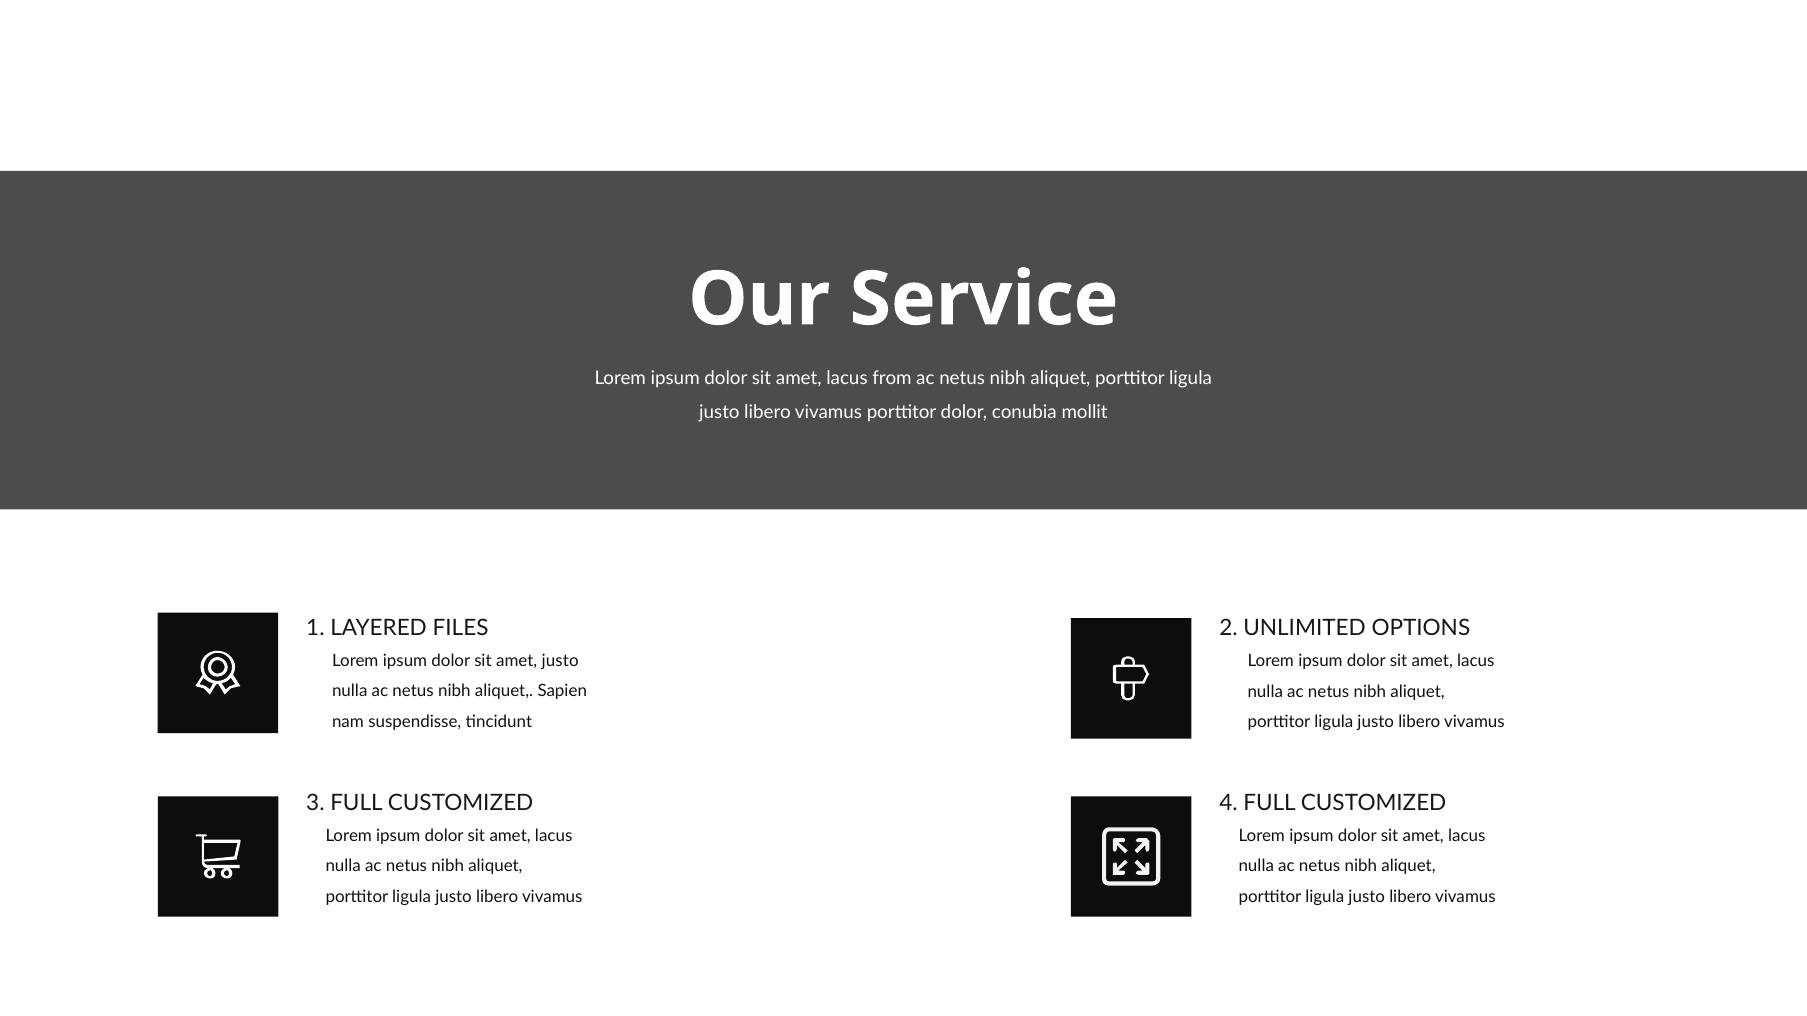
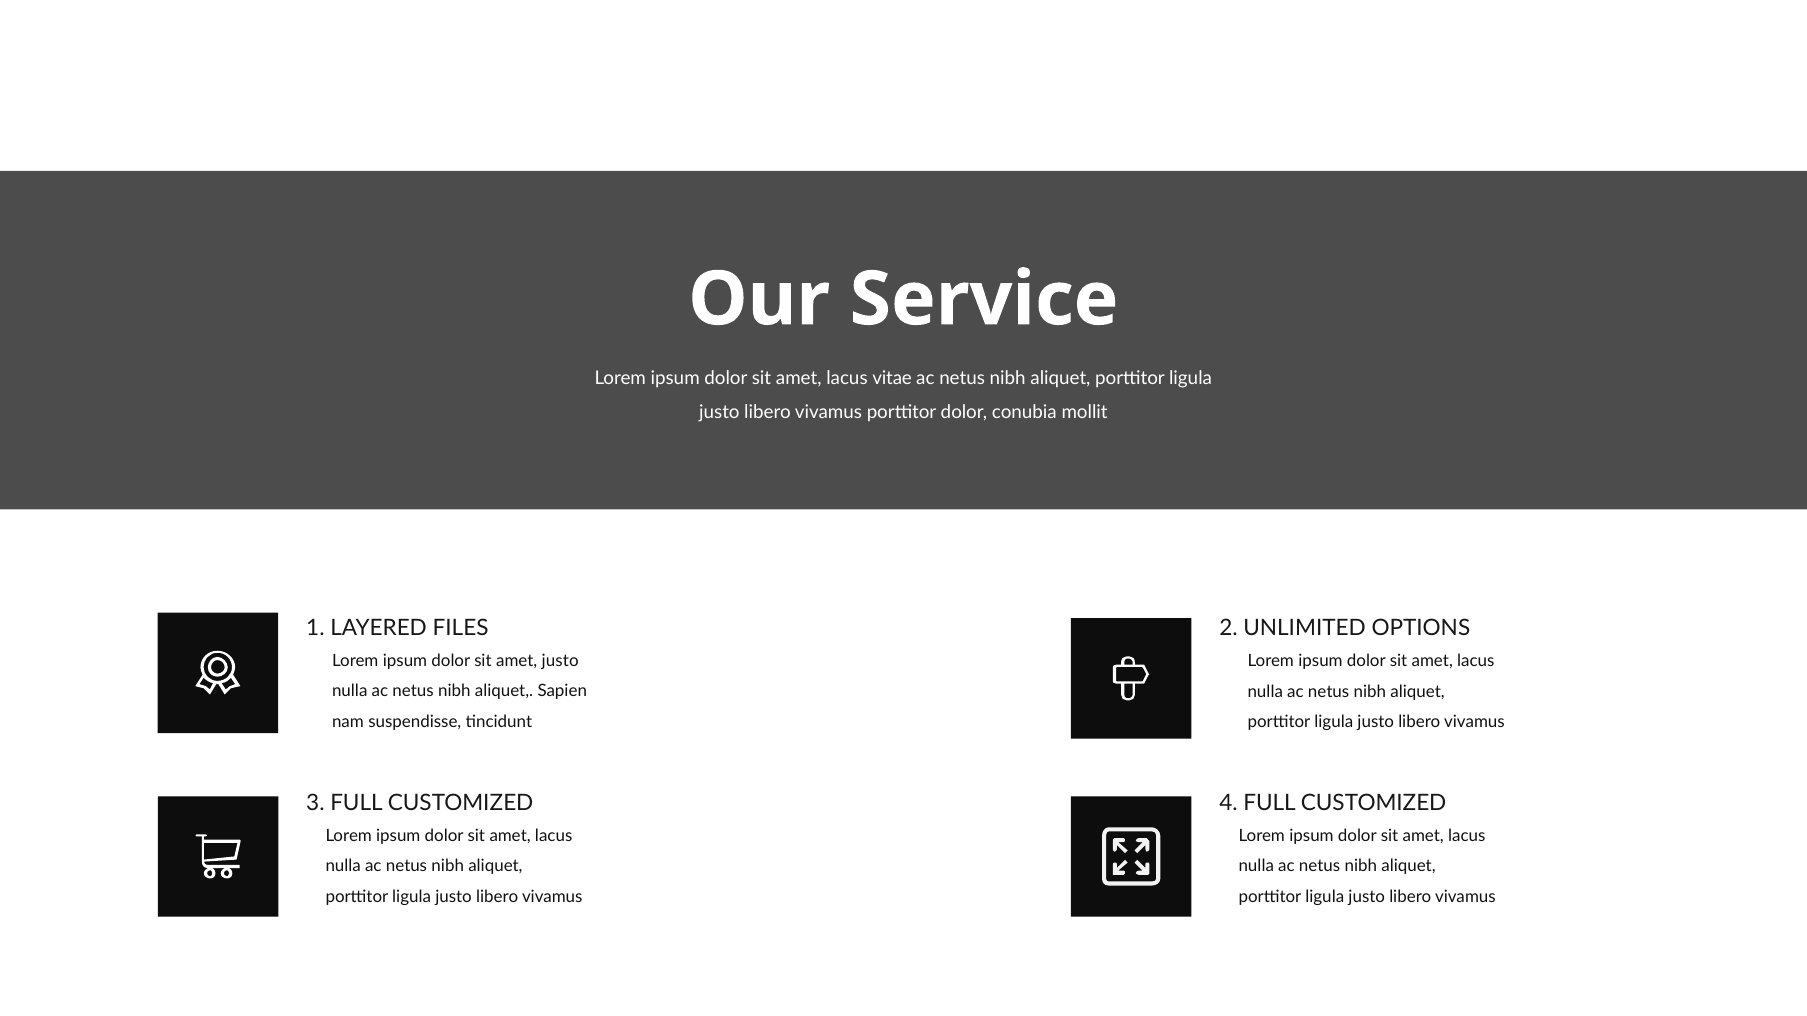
from: from -> vitae
